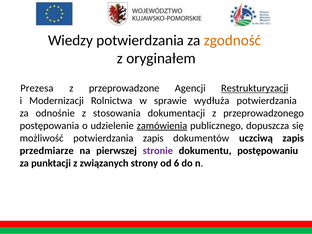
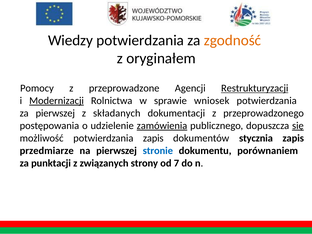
Prezesa: Prezesa -> Pomocy
Modernizacji underline: none -> present
wydłuża: wydłuża -> wniosek
za odnośnie: odnośnie -> pierwszej
stosowania: stosowania -> składanych
się underline: none -> present
uczciwą: uczciwą -> stycznia
stronie colour: purple -> blue
postępowaniu: postępowaniu -> porównaniem
6: 6 -> 7
